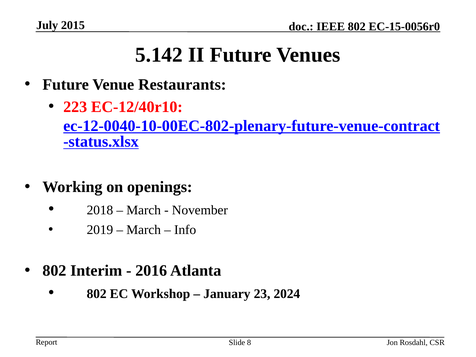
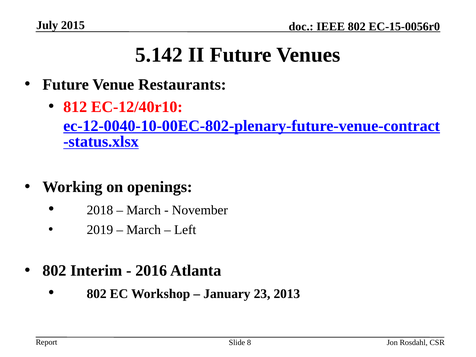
223: 223 -> 812
Info: Info -> Left
2024: 2024 -> 2013
